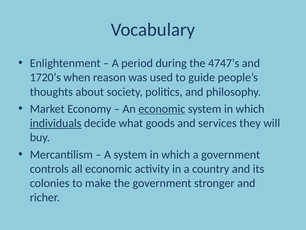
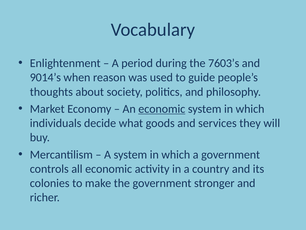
4747’s: 4747’s -> 7603’s
1720’s: 1720’s -> 9014’s
individuals underline: present -> none
